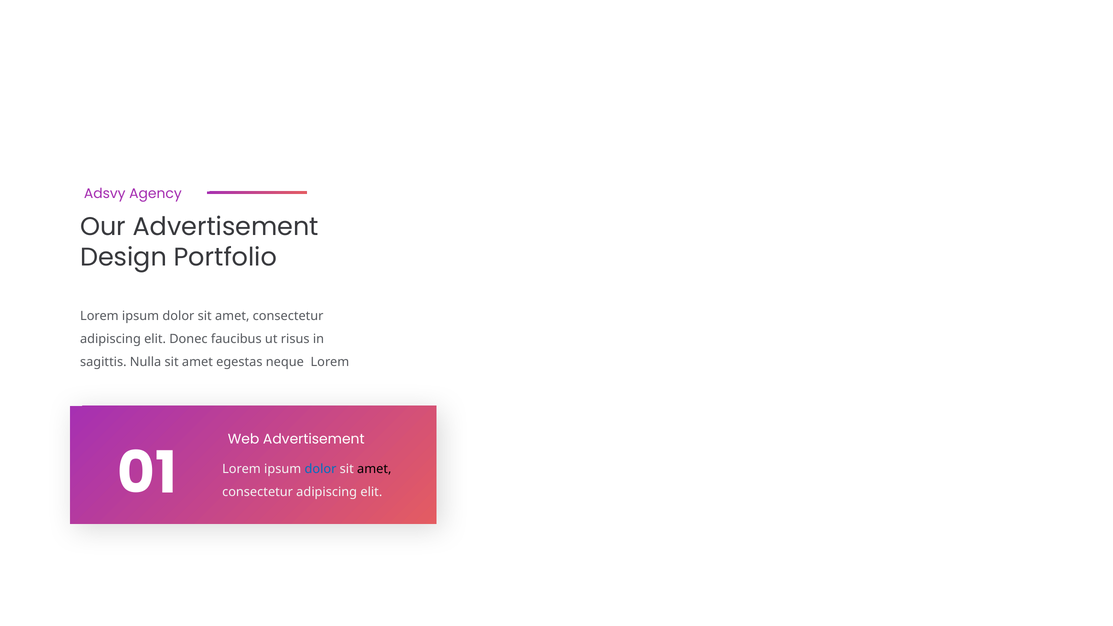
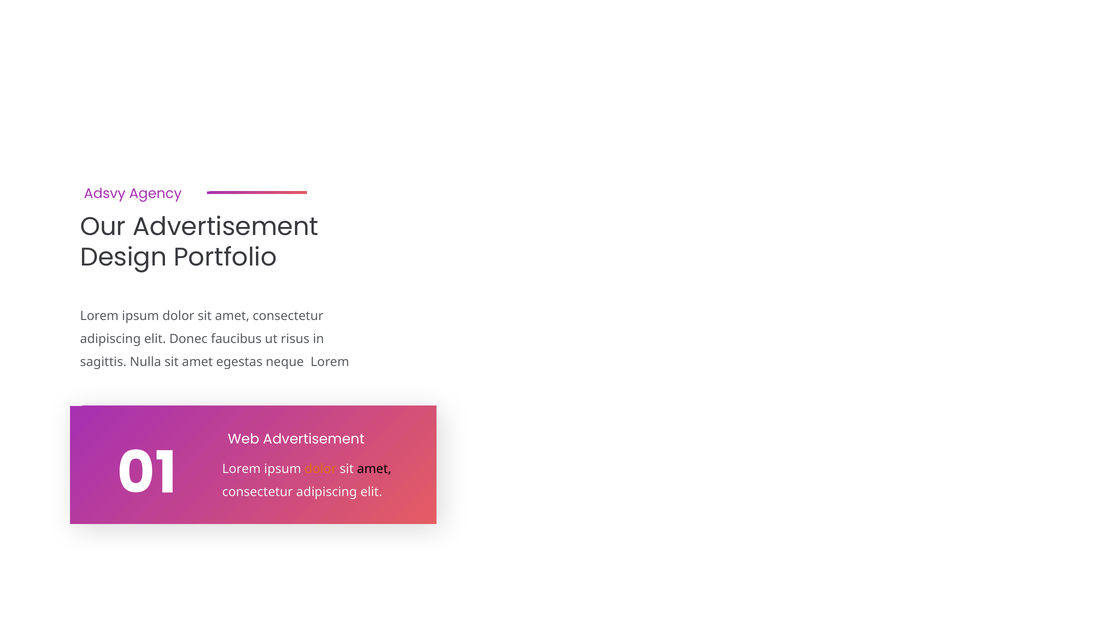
dolor at (321, 469) colour: blue -> orange
